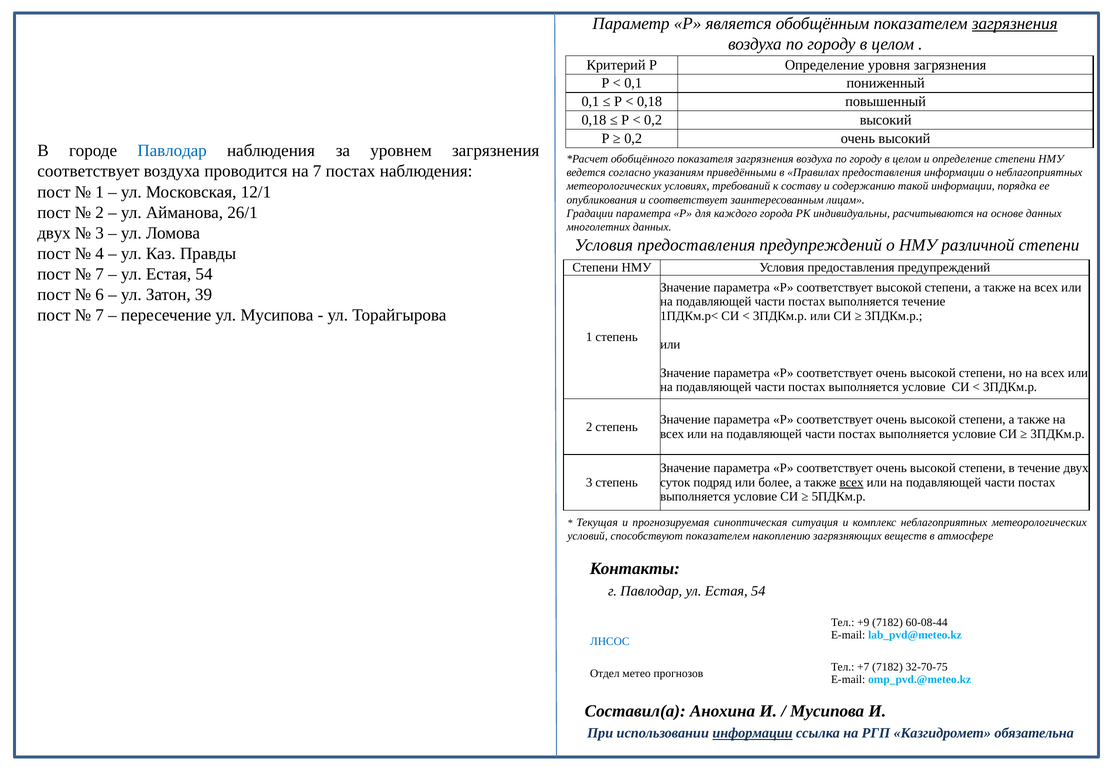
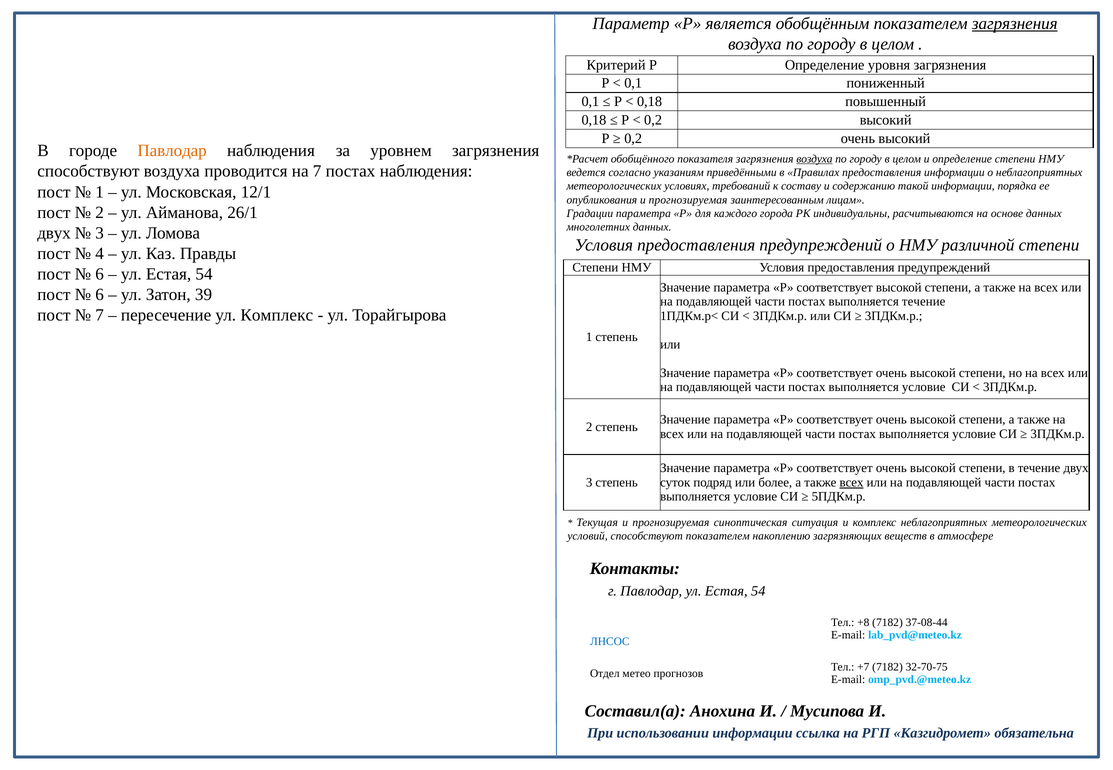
Павлодар at (172, 151) colour: blue -> orange
воздуха at (814, 159) underline: none -> present
соответствует at (88, 171): соответствует -> способствуют
опубликования и соответствует: соответствует -> прогнозируемая
7 at (100, 274): 7 -> 6
ул Мусипова: Мусипова -> Комплекс
+9: +9 -> +8
60-08-44: 60-08-44 -> 37-08-44
информации at (753, 734) underline: present -> none
